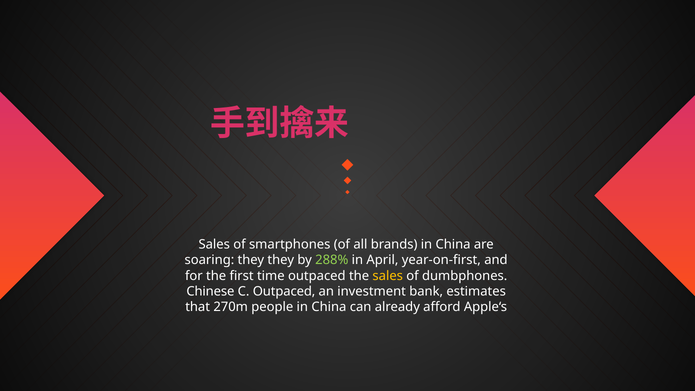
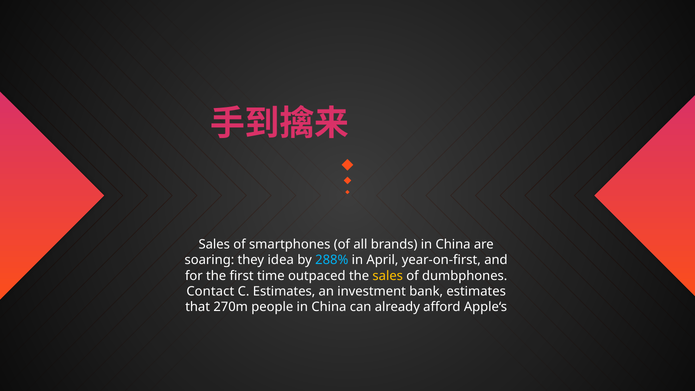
they they: they -> idea
288% colour: light green -> light blue
Chinese: Chinese -> Contact
C Outpaced: Outpaced -> Estimates
